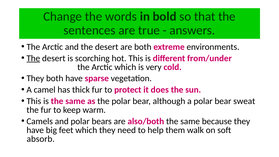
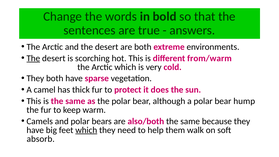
from/under: from/under -> from/warm
sweat: sweat -> hump
which at (86, 130) underline: none -> present
